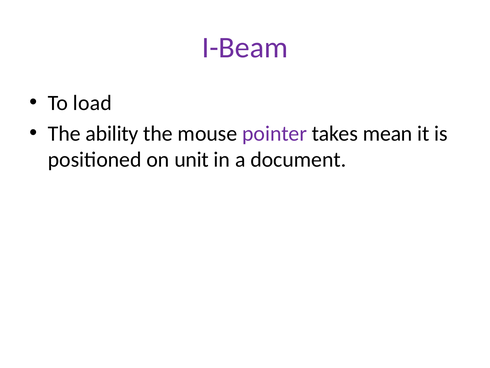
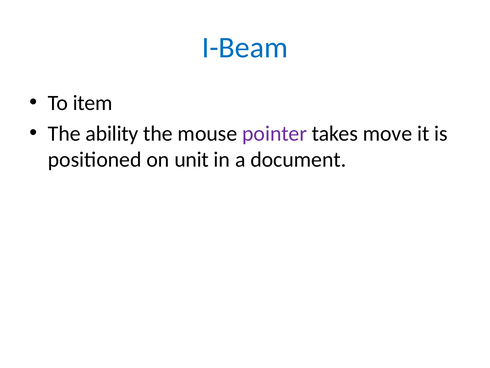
I-Beam colour: purple -> blue
load: load -> item
mean: mean -> move
